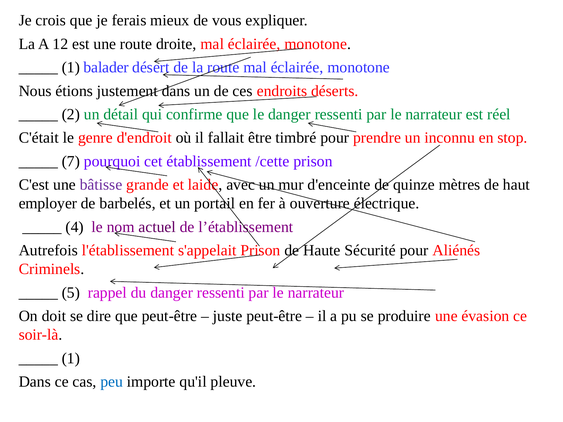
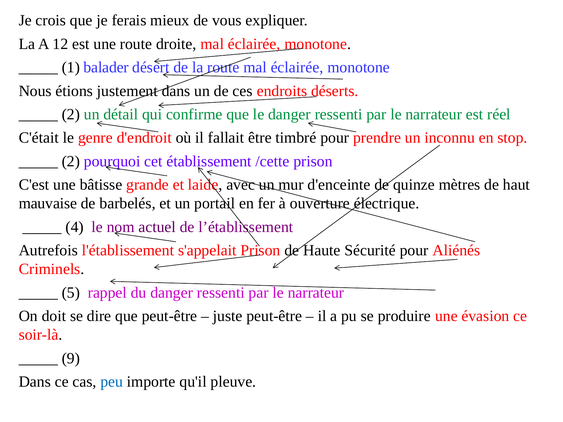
7 at (71, 161): 7 -> 2
bâtisse colour: purple -> black
employer: employer -> mauvaise
1 at (71, 359): 1 -> 9
